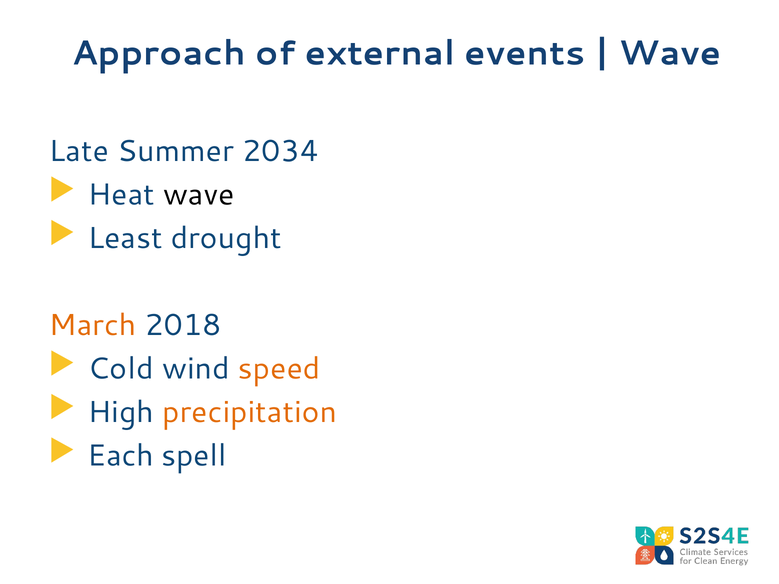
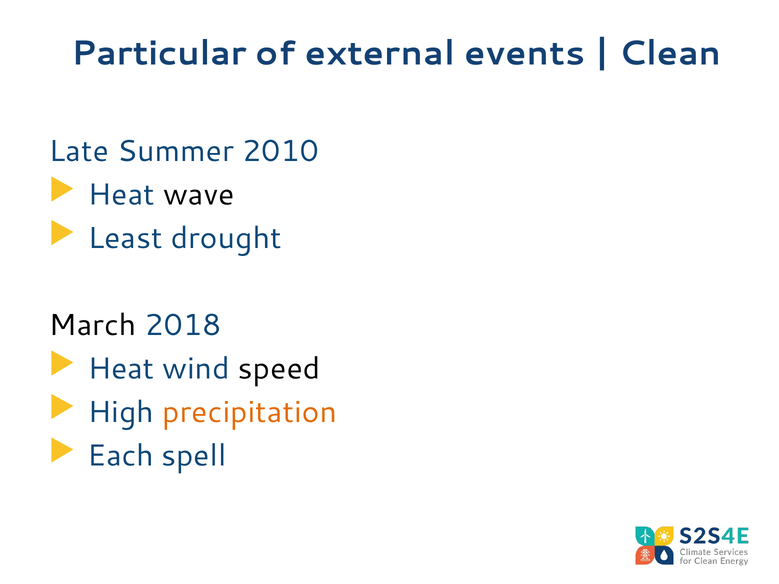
Approach: Approach -> Particular
Wave at (670, 53): Wave -> Clean
2034: 2034 -> 2010
March colour: orange -> black
Cold at (121, 369): Cold -> Heat
speed colour: orange -> black
